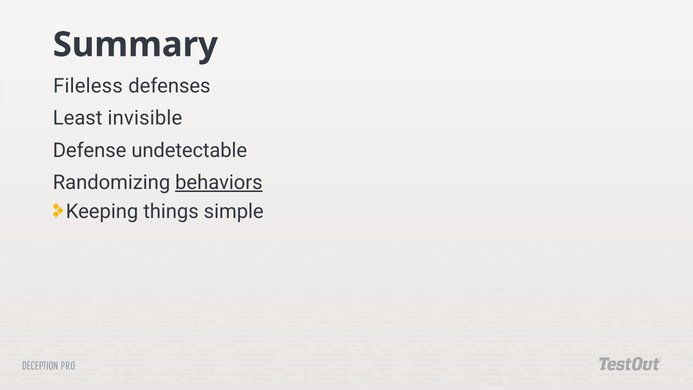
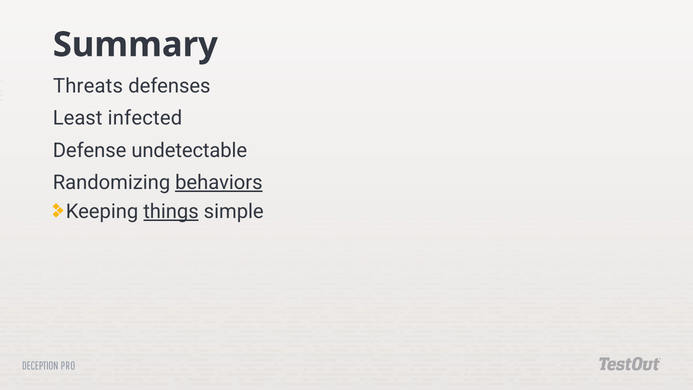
Fileless: Fileless -> Threats
invisible: invisible -> infected
things underline: none -> present
